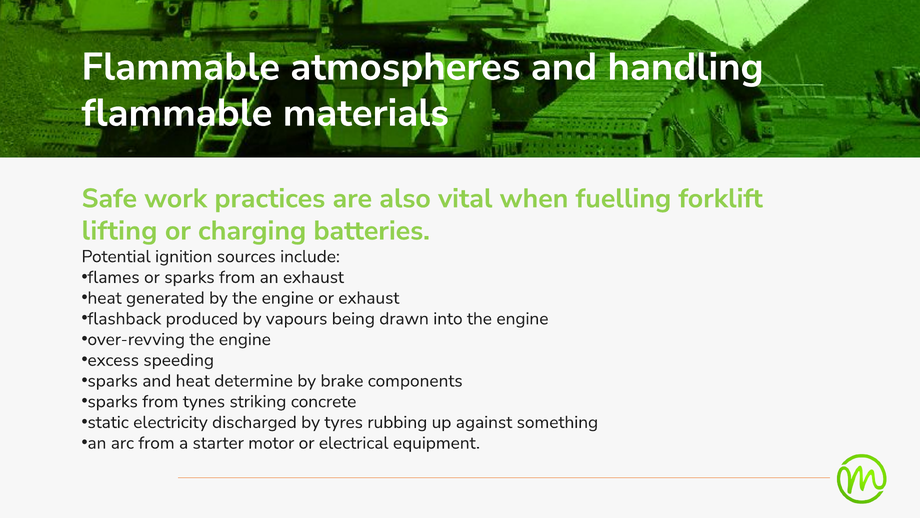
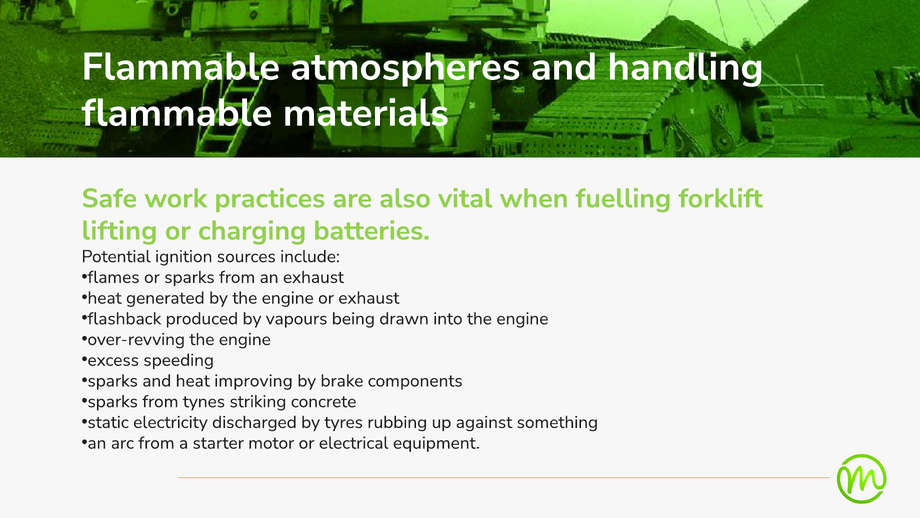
determine: determine -> improving
